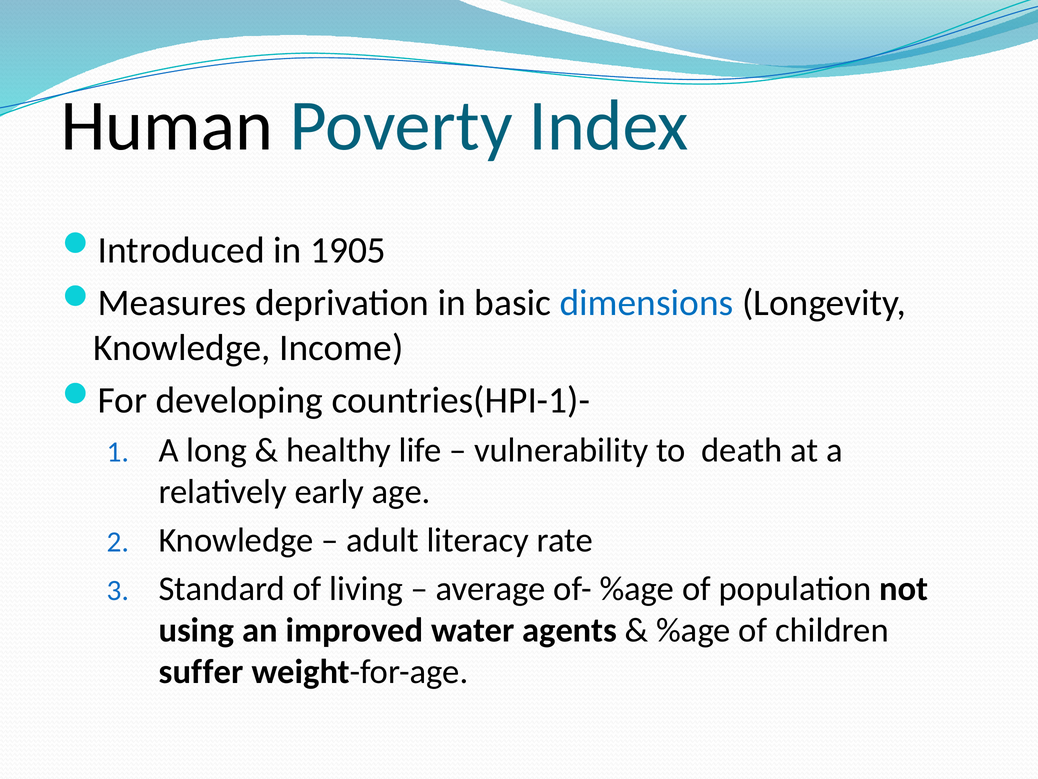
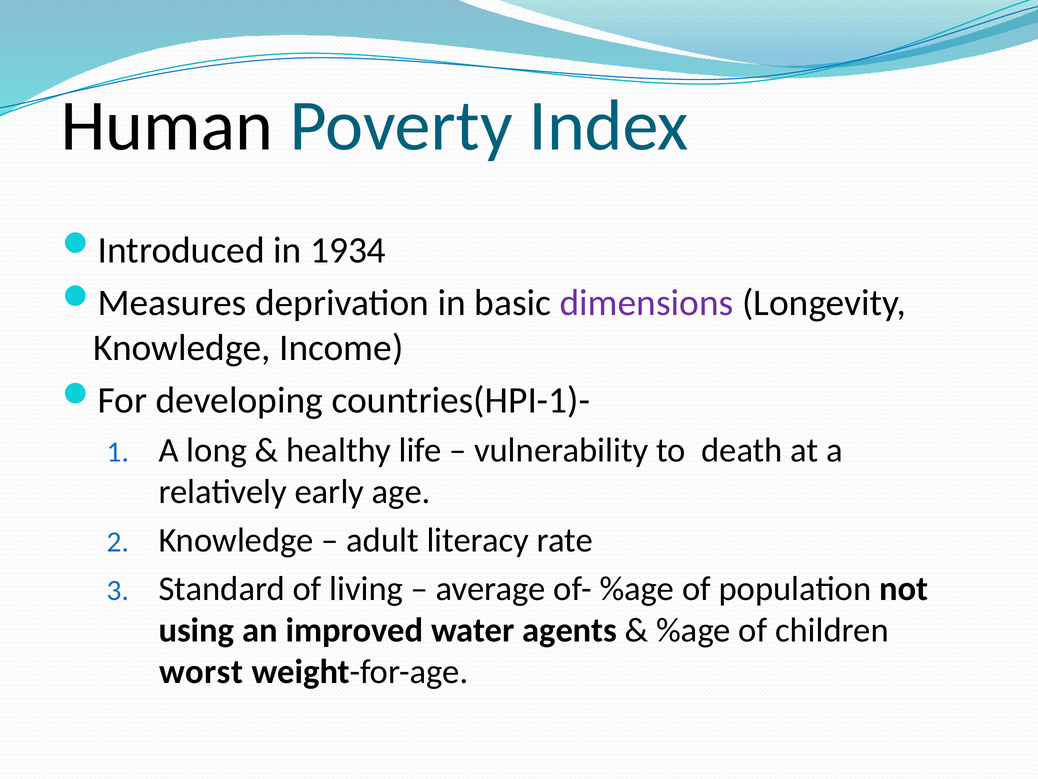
1905: 1905 -> 1934
dimensions colour: blue -> purple
suffer: suffer -> worst
